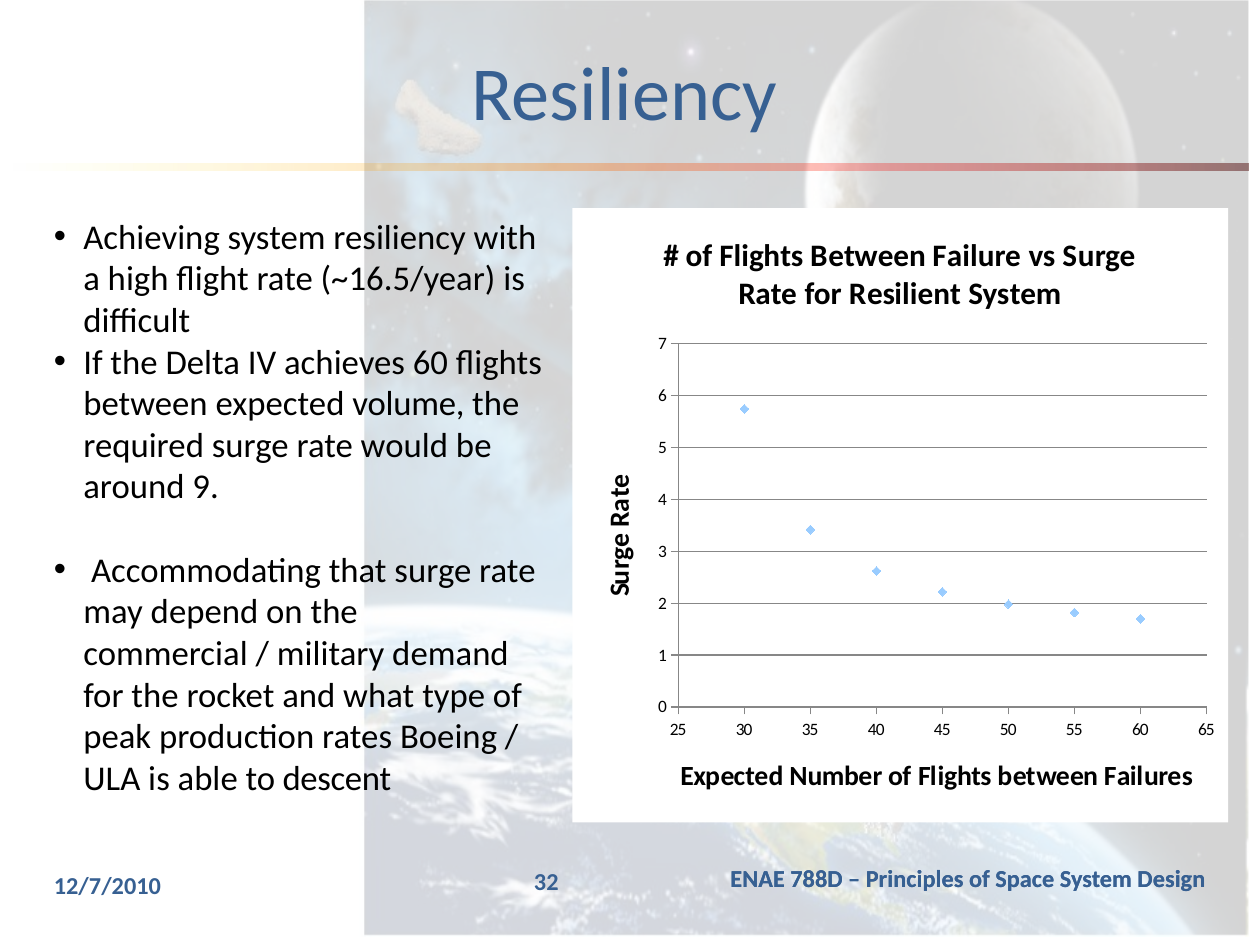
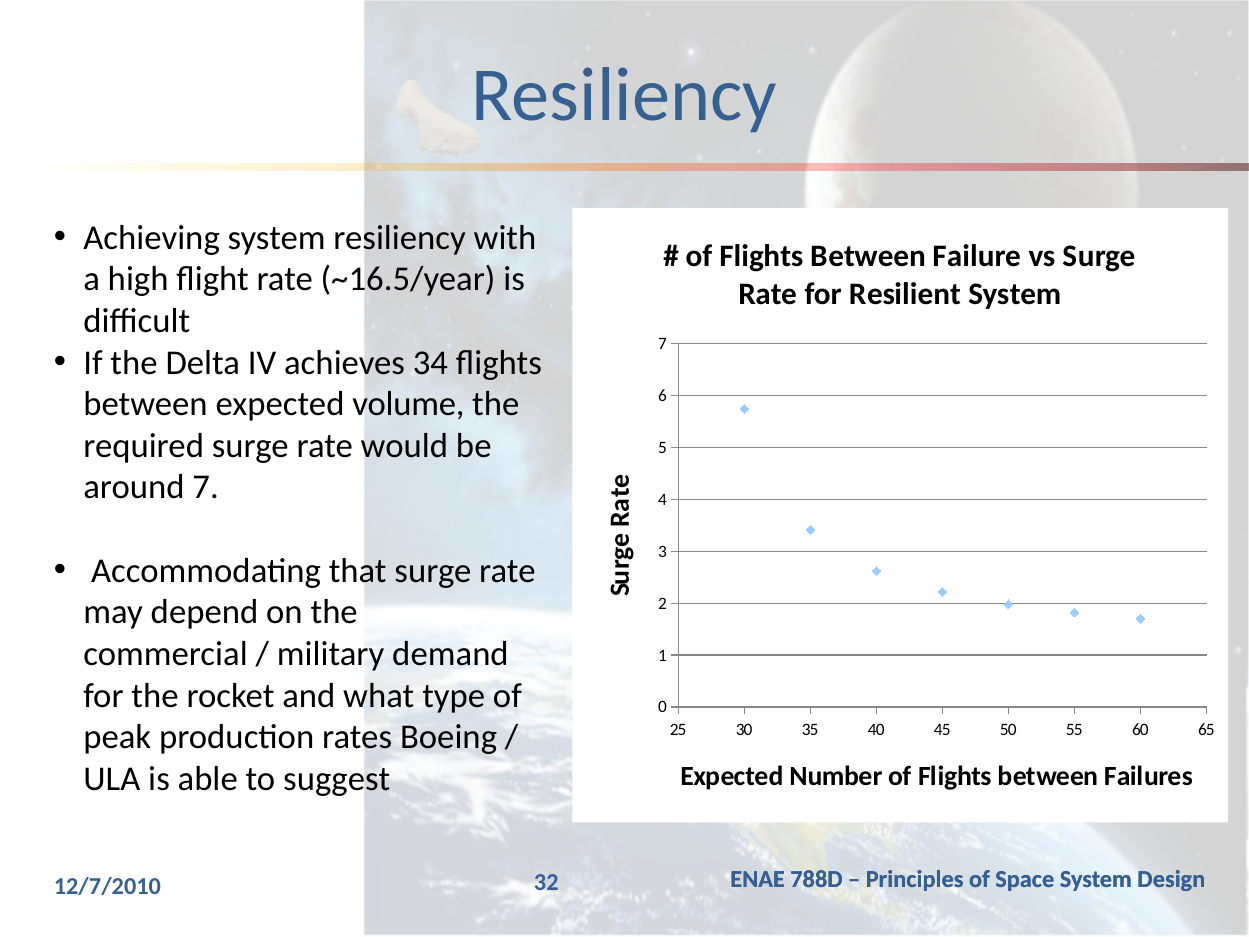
achieves 60: 60 -> 34
around 9: 9 -> 7
descent: descent -> suggest
